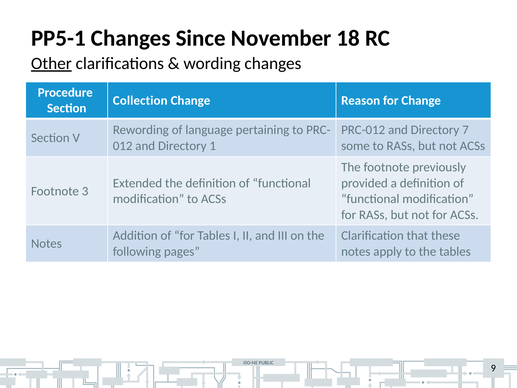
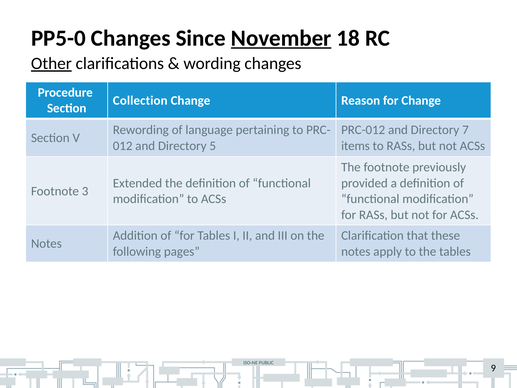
PP5-1: PP5-1 -> PP5-0
November underline: none -> present
1: 1 -> 5
some: some -> items
